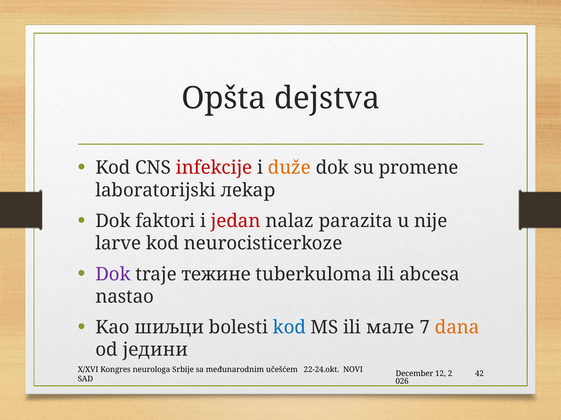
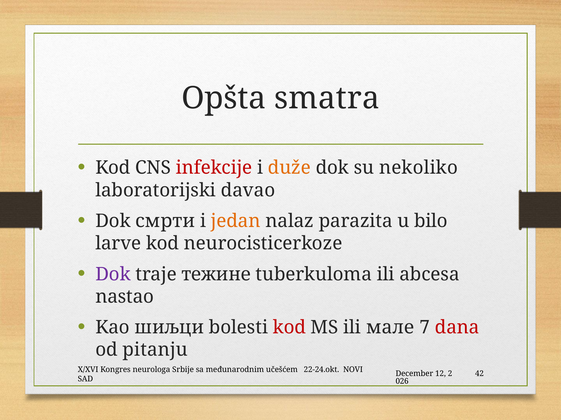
dejstva: dejstva -> smatra
promene: promene -> nekoliko
лekар: лekар -> davao
faktori: faktori -> смрти
jedan colour: red -> orange
nije: nije -> bilo
kod at (289, 328) colour: blue -> red
dana colour: orange -> red
једини: једини -> pitanju
